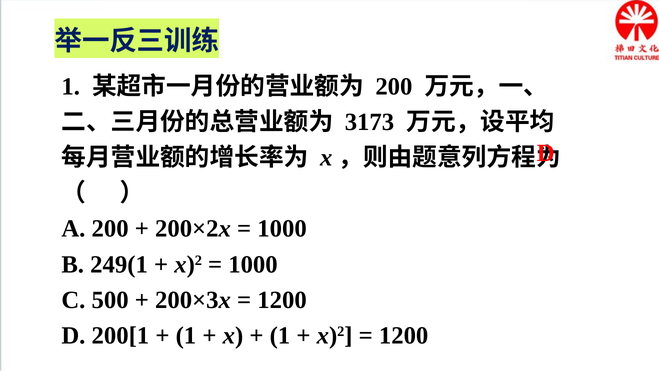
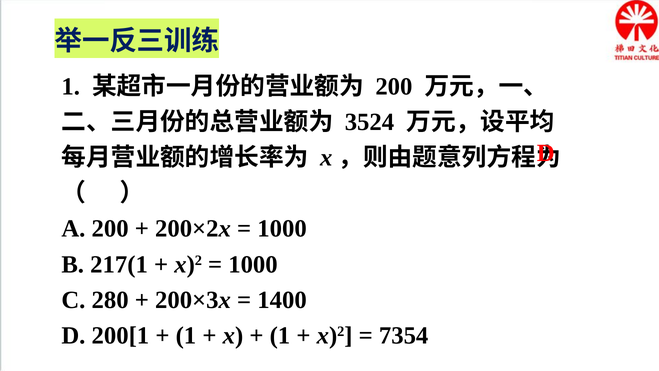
3173: 3173 -> 3524
249(1: 249(1 -> 217(1
500: 500 -> 280
1200 at (282, 300): 1200 -> 1400
1200 at (404, 335): 1200 -> 7354
